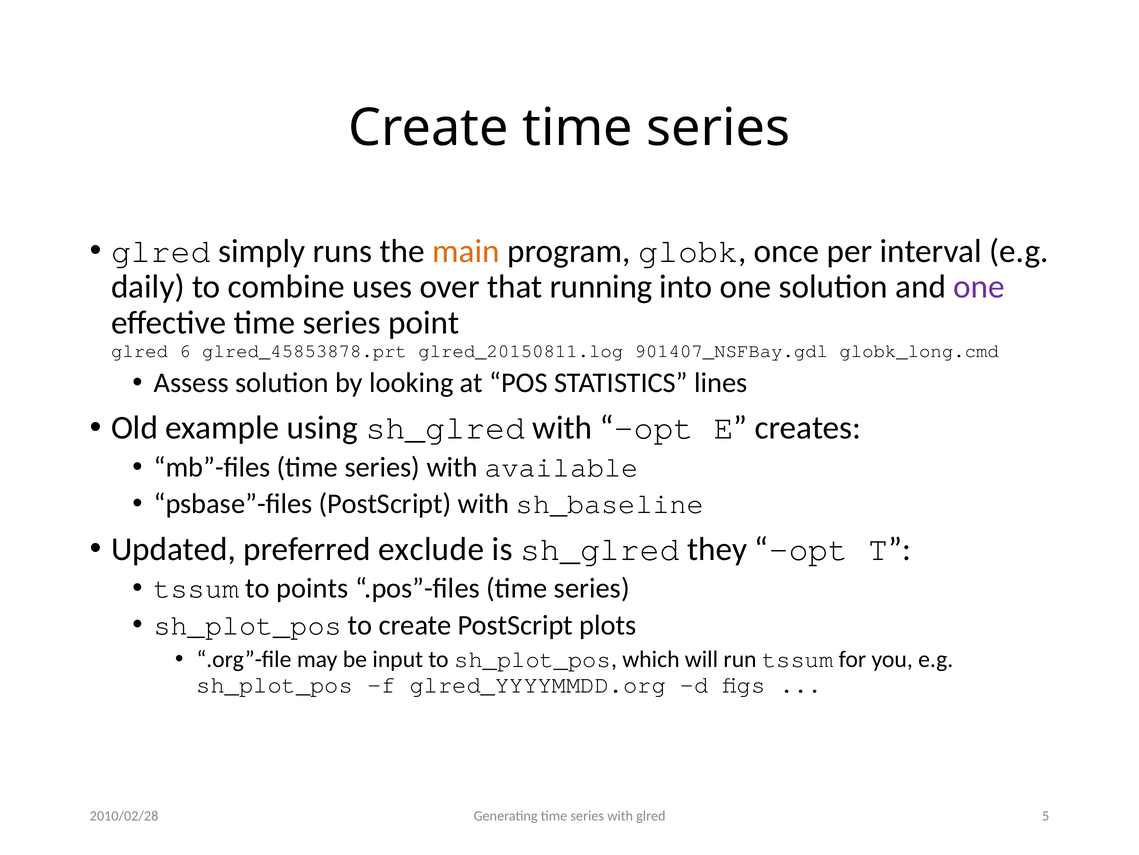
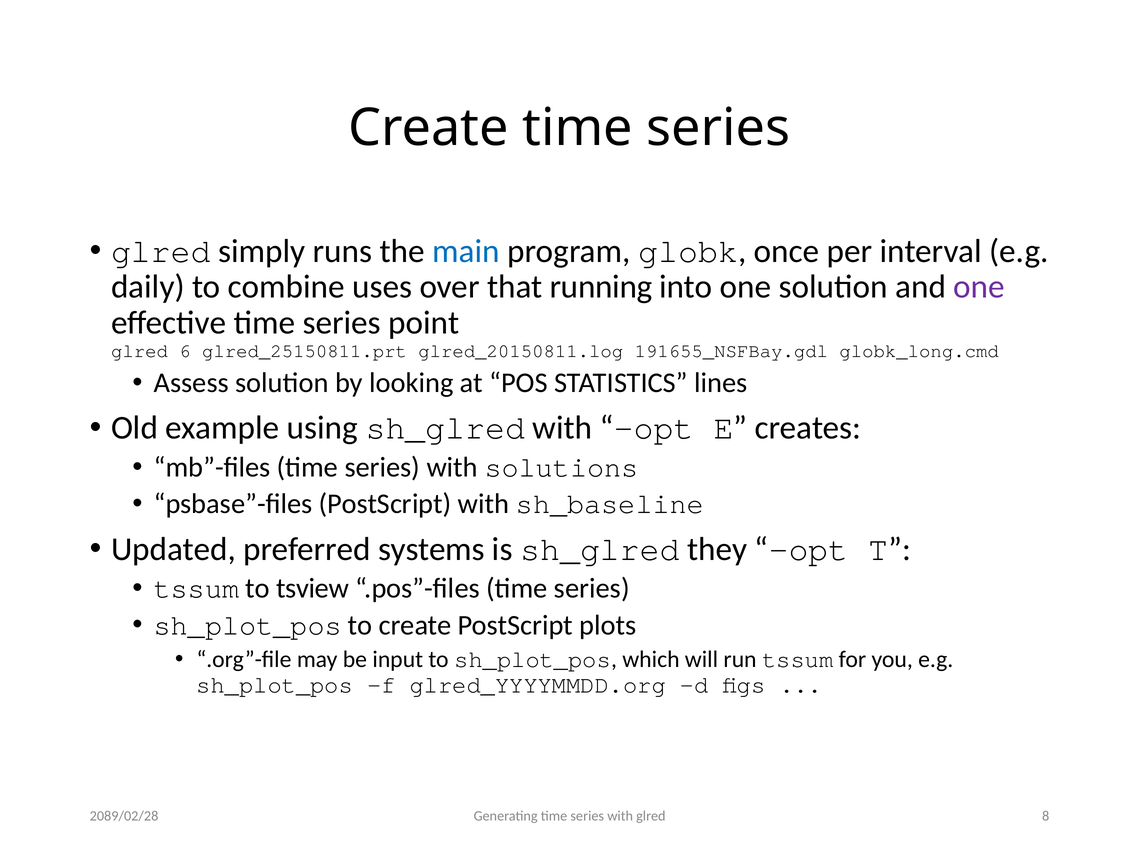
main colour: orange -> blue
glred_45853878.prt: glred_45853878.prt -> glred_25150811.prt
901407_NSFBay.gdl: 901407_NSFBay.gdl -> 191655_NSFBay.gdl
available: available -> solutions
exclude: exclude -> systems
points: points -> tsview
5: 5 -> 8
2010/02/28: 2010/02/28 -> 2089/02/28
